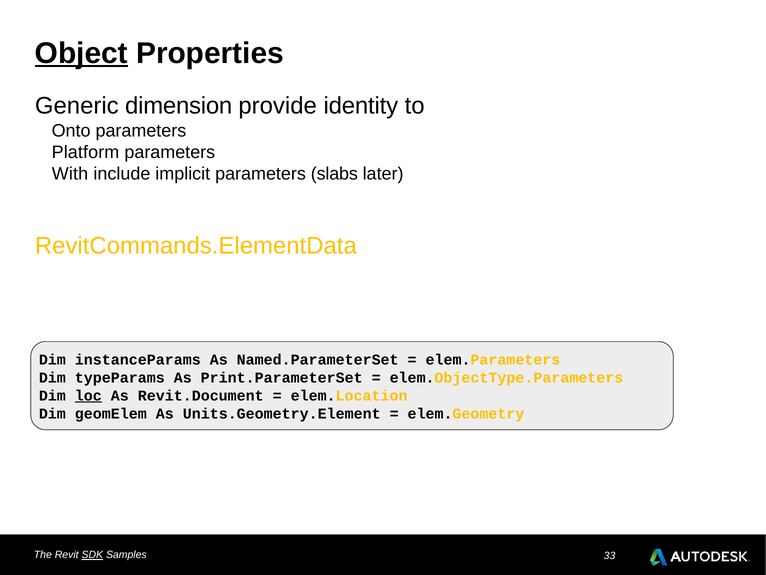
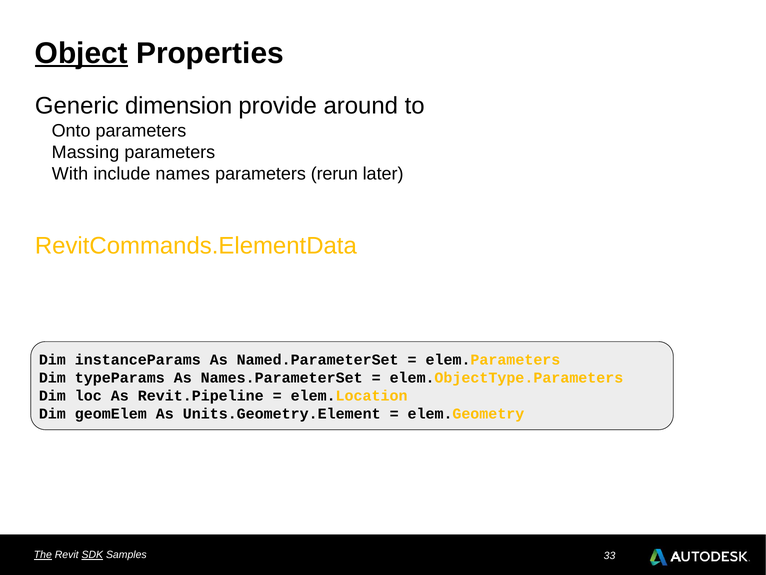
identity: identity -> around
Platform: Platform -> Massing
implicit: implicit -> names
slabs: slabs -> rerun
Print.ParameterSet: Print.ParameterSet -> Names.ParameterSet
loc underline: present -> none
Revit.Document: Revit.Document -> Revit.Pipeline
The underline: none -> present
